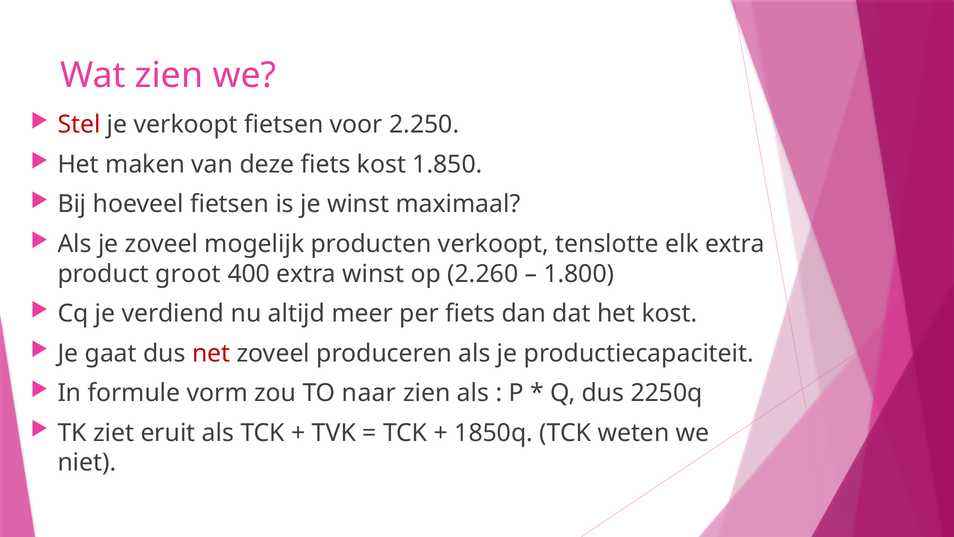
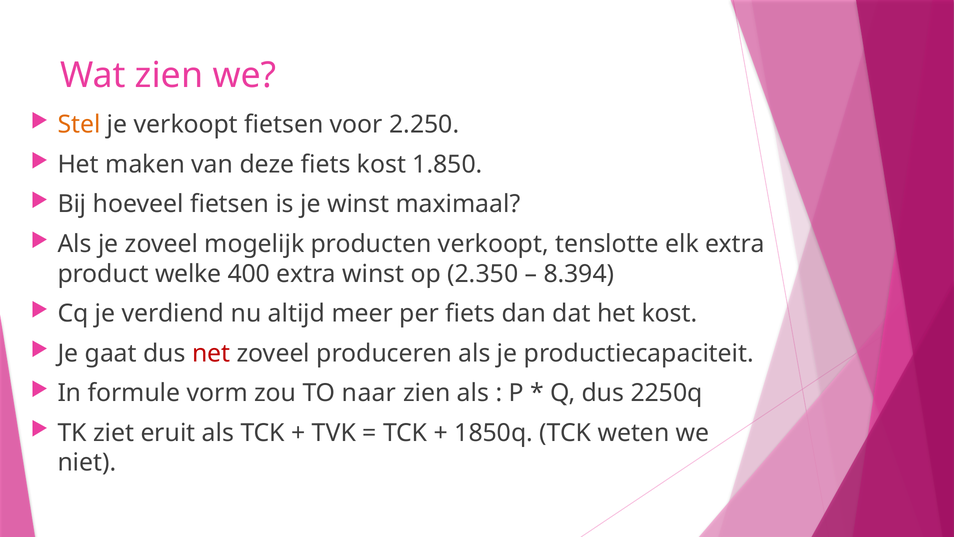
Stel colour: red -> orange
groot: groot -> welke
2.260: 2.260 -> 2.350
1.800: 1.800 -> 8.394
